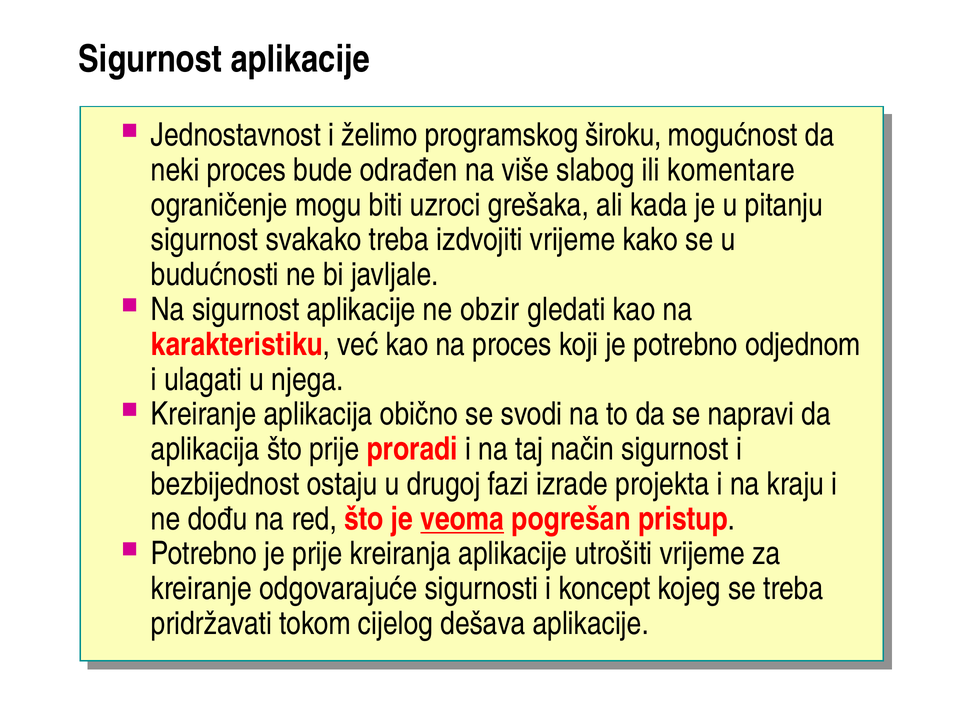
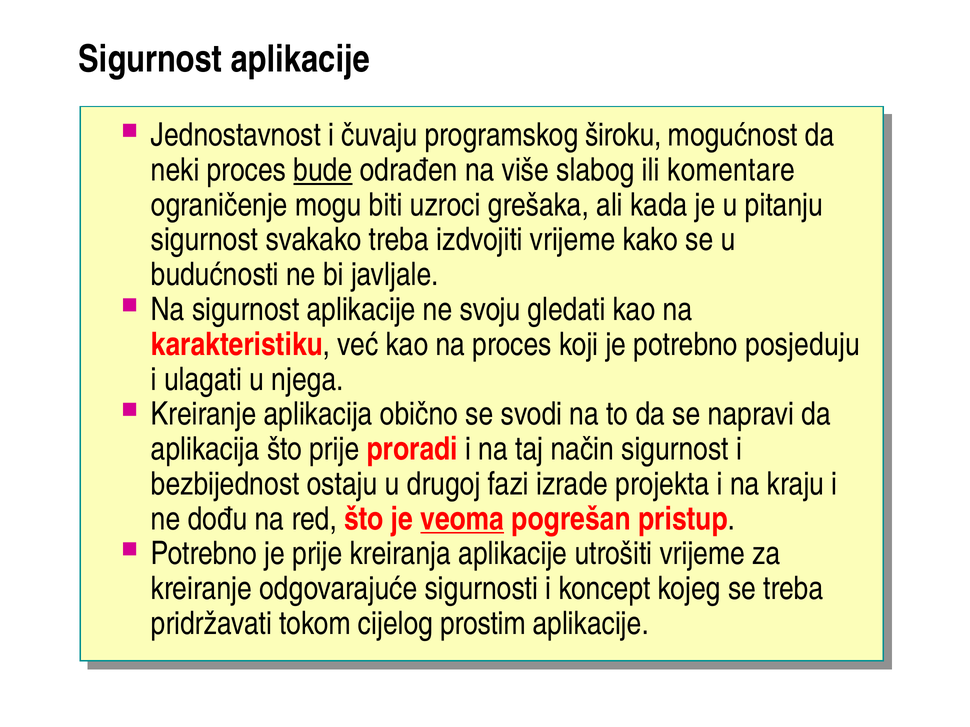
želimo: želimo -> čuvaju
bude underline: none -> present
obzir: obzir -> svoju
odjednom: odjednom -> posjeduju
dešava: dešava -> prostim
